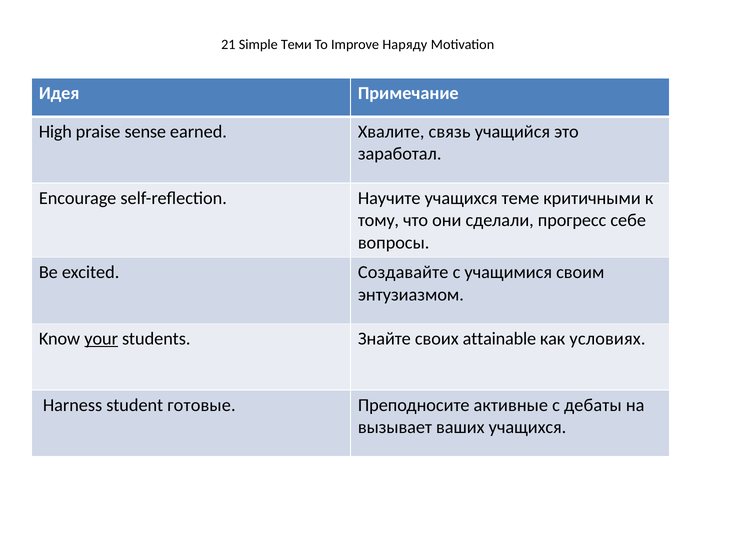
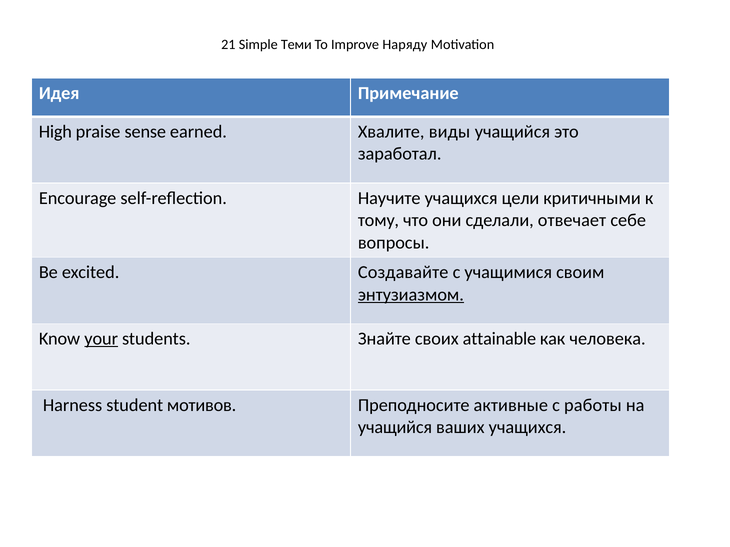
связь: связь -> виды
теме: теме -> цели
прогресс: прогресс -> отвечает
энтузиазмом underline: none -> present
условиях: условиях -> человека
готовые: готовые -> мотивов
дебаты: дебаты -> работы
вызывает at (395, 428): вызывает -> учащийся
